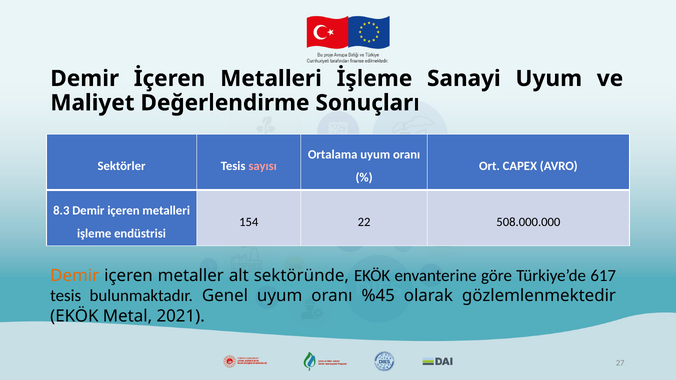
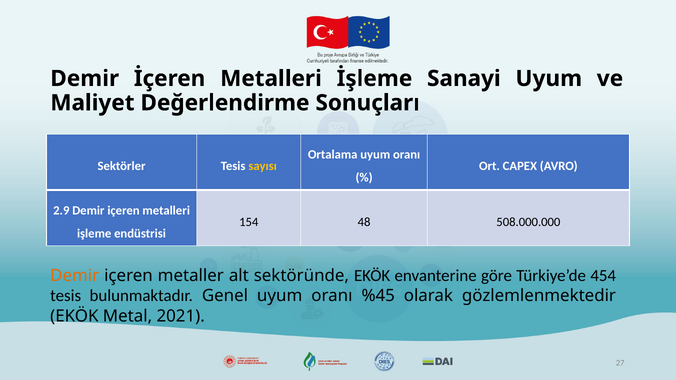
sayısı colour: pink -> yellow
8.3: 8.3 -> 2.9
22: 22 -> 48
617: 617 -> 454
